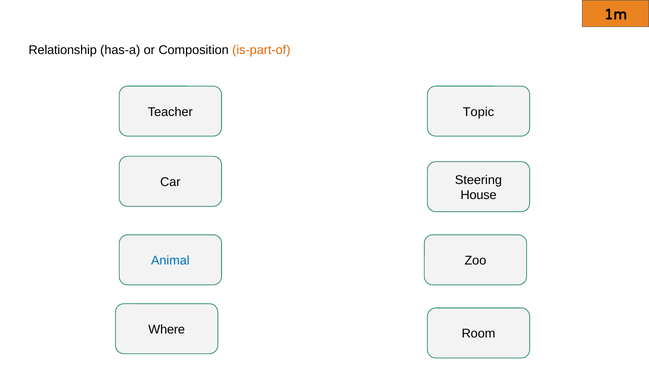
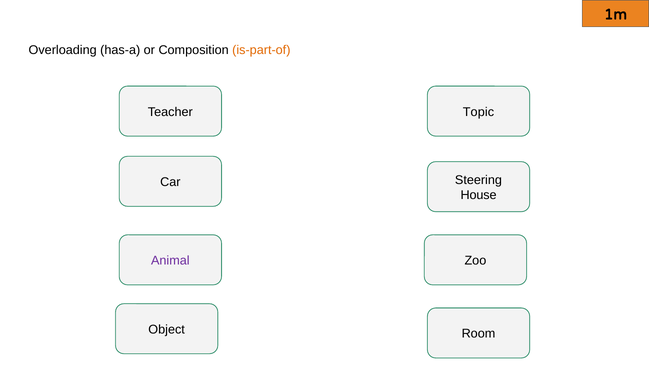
Relationship: Relationship -> Overloading
Animal colour: blue -> purple
Where: Where -> Object
